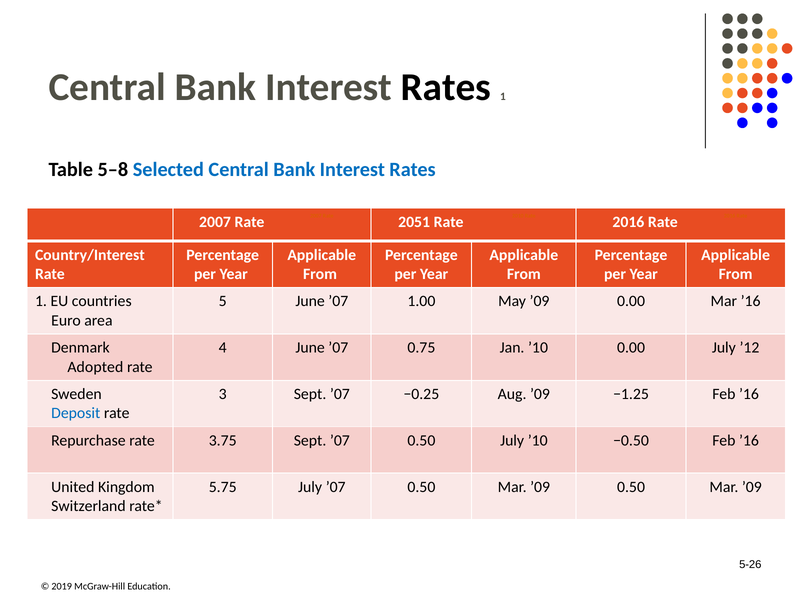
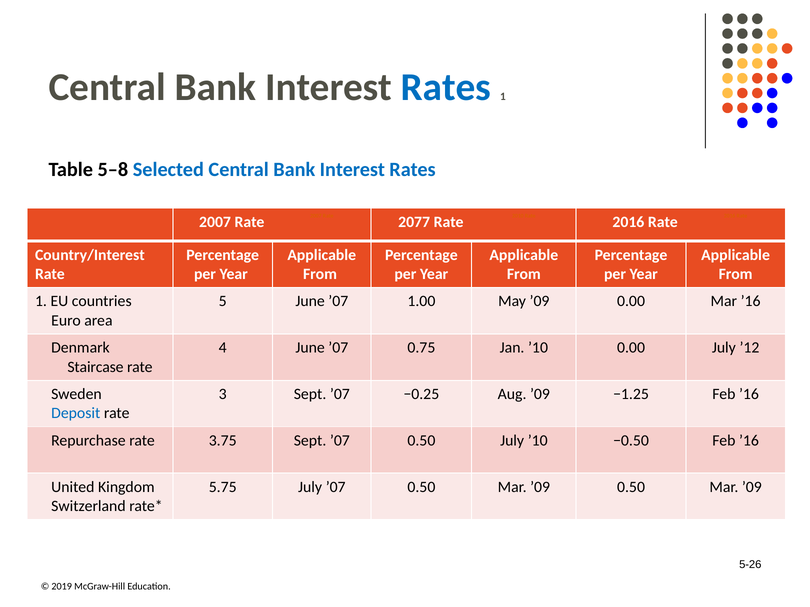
Rates at (446, 87) colour: black -> blue
2051: 2051 -> 2077
Adopted: Adopted -> Staircase
